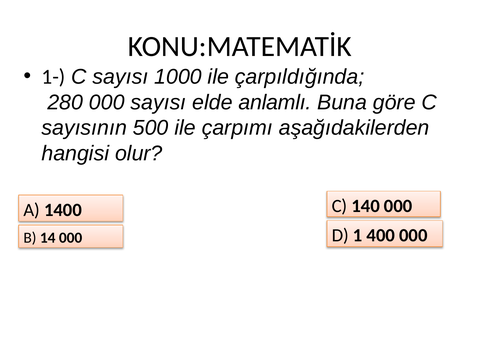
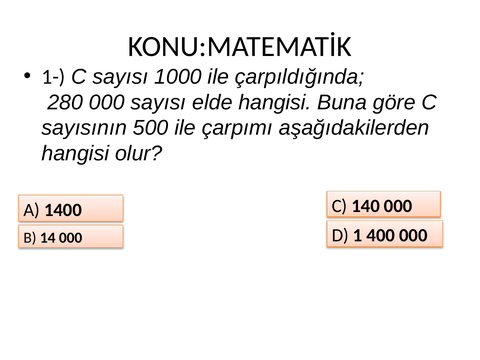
elde anlamlı: anlamlı -> hangisi
